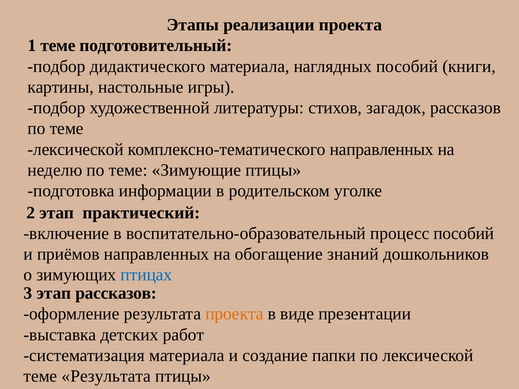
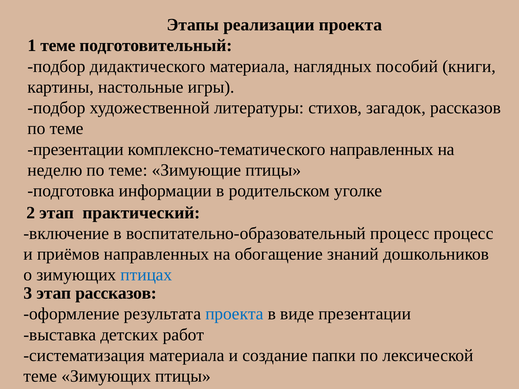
лексической at (76, 149): лексической -> презентации
процесс пособий: пособий -> процесс
проекта at (234, 314) colour: orange -> blue
теме Результата: Результата -> Зимующих
